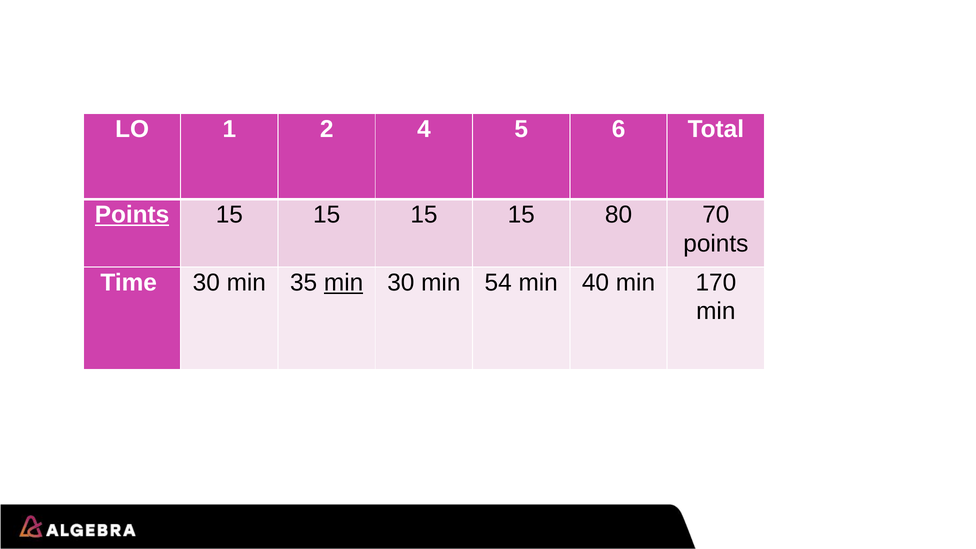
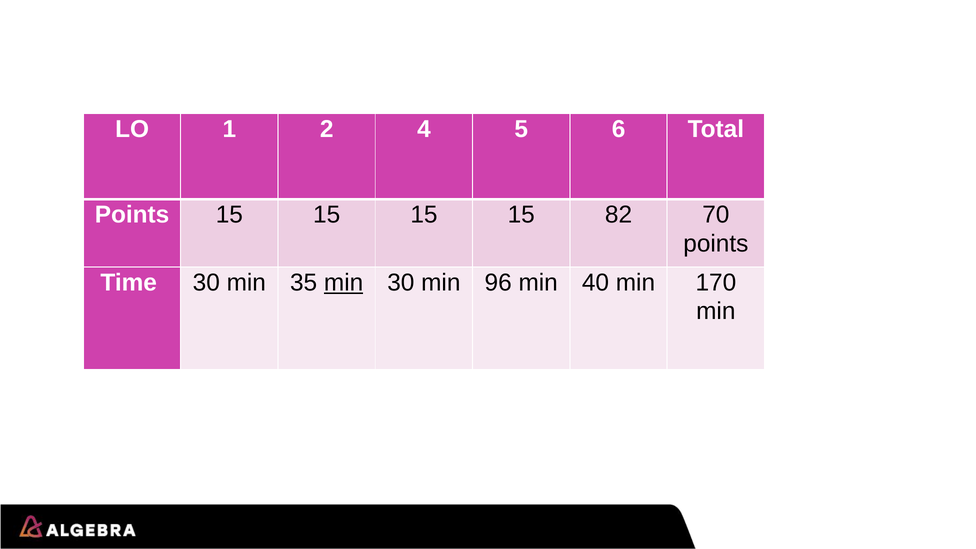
Points at (132, 215) underline: present -> none
80: 80 -> 82
54: 54 -> 96
